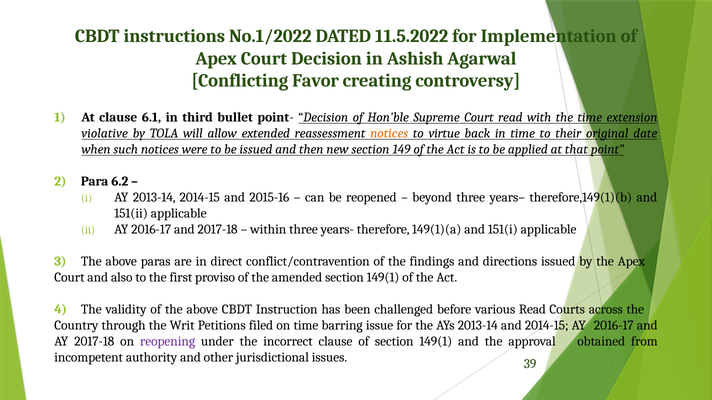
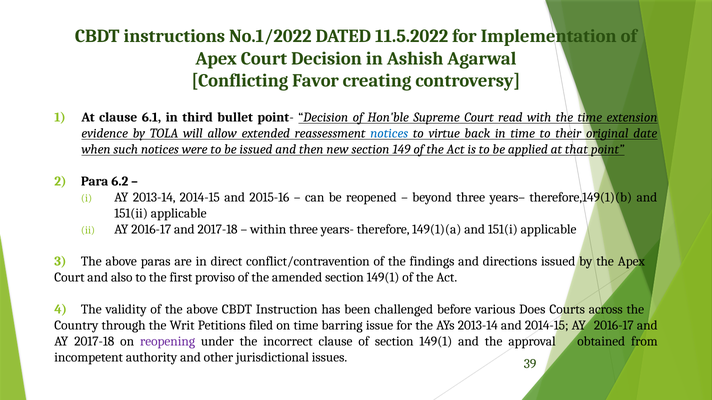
violative: violative -> evidence
notices at (389, 134) colour: orange -> blue
various Read: Read -> Does
